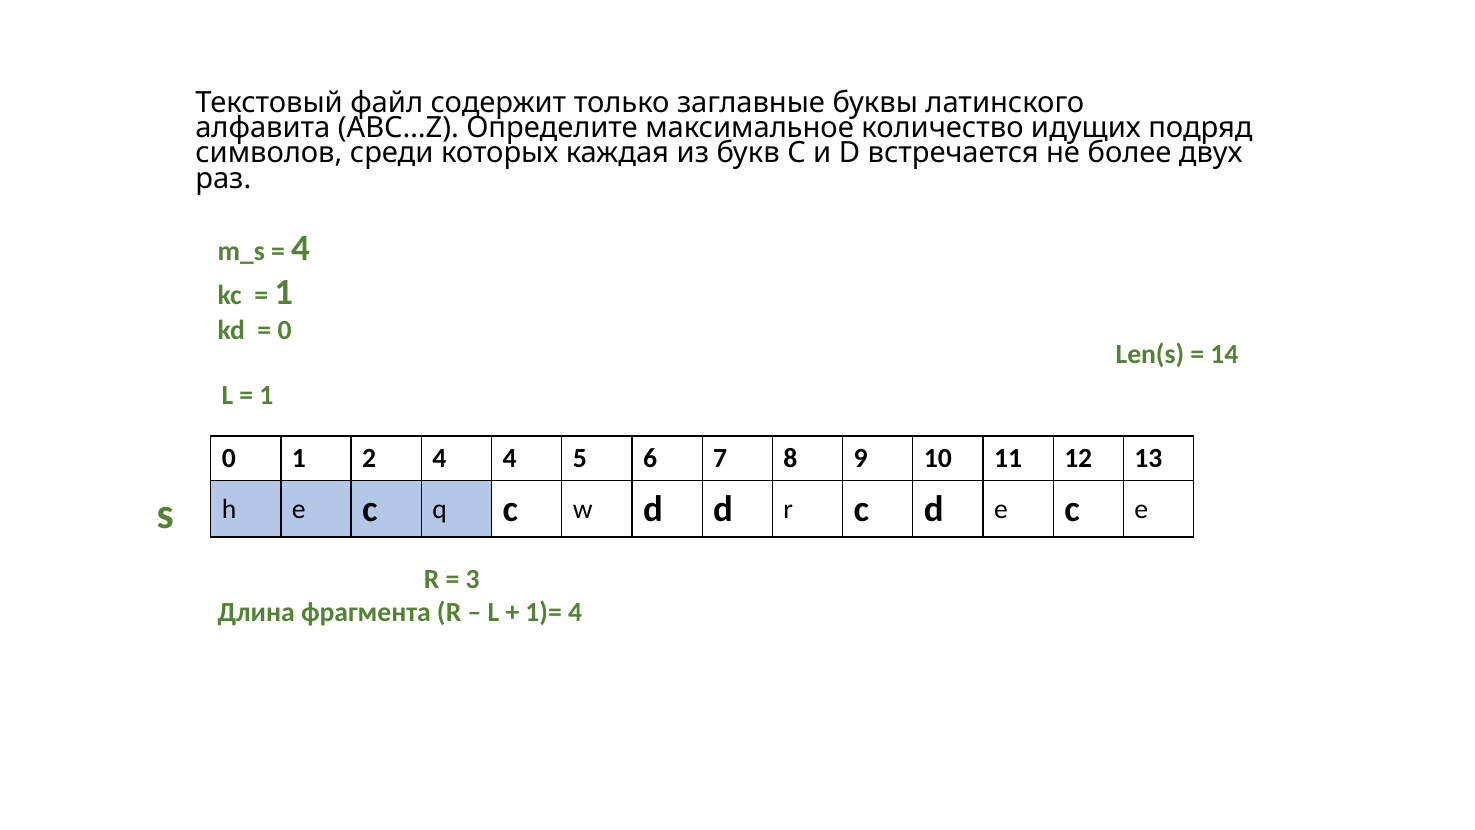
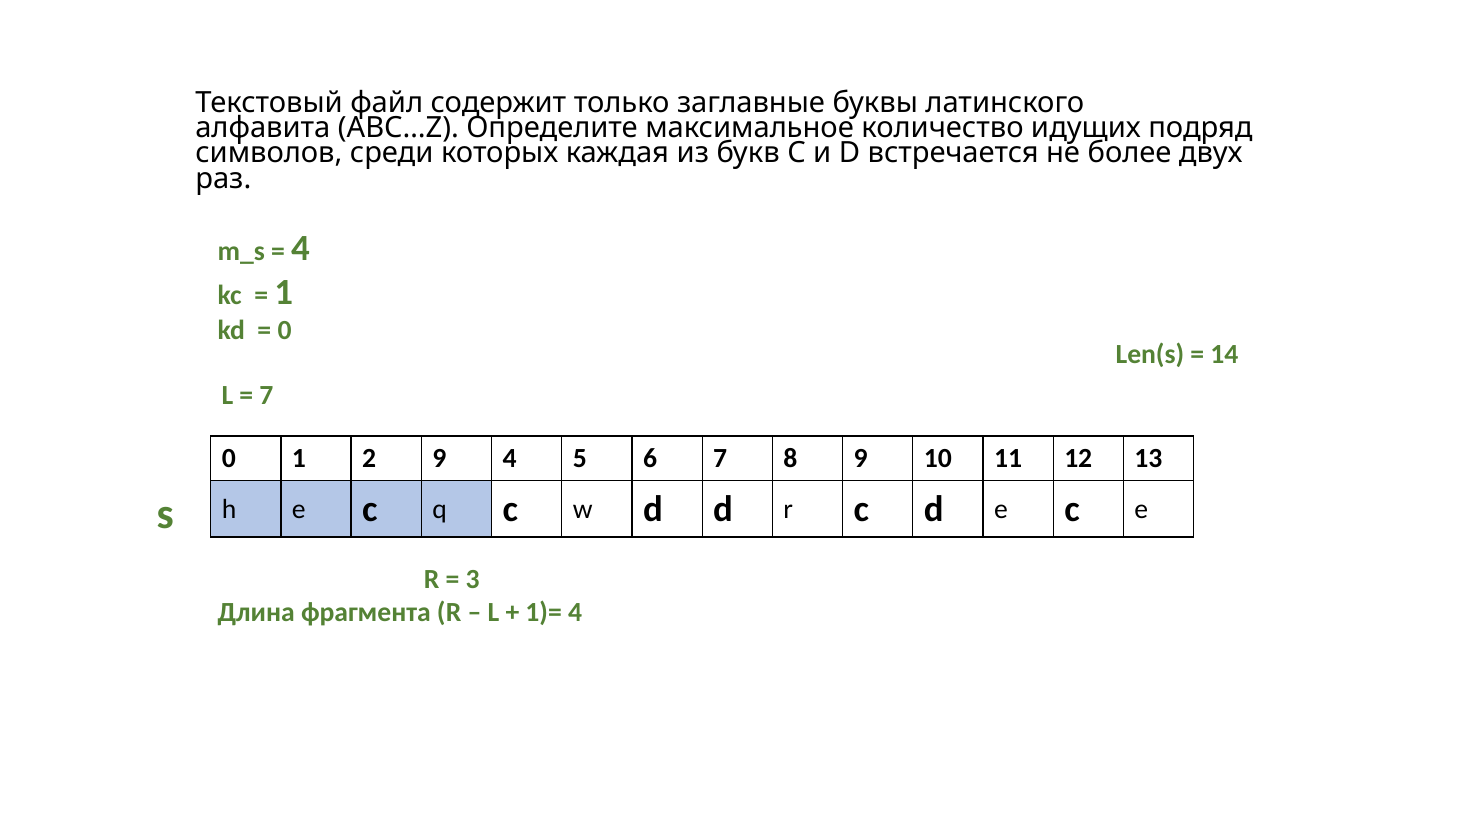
1 at (266, 395): 1 -> 7
2 4: 4 -> 9
